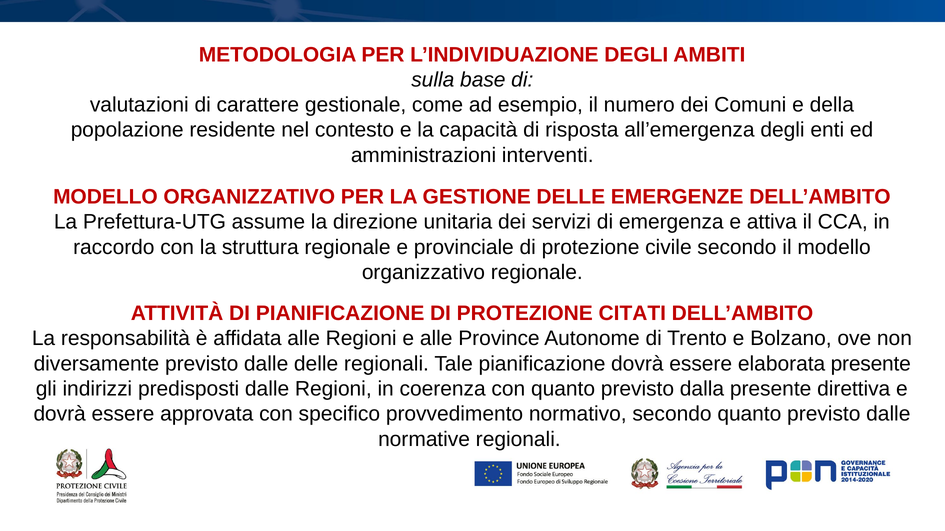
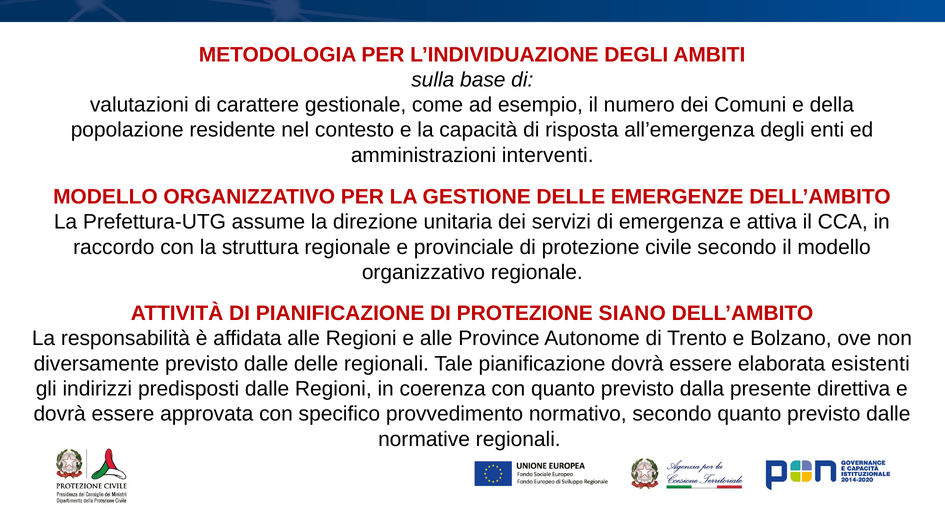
CITATI: CITATI -> SIANO
elaborata presente: presente -> esistenti
